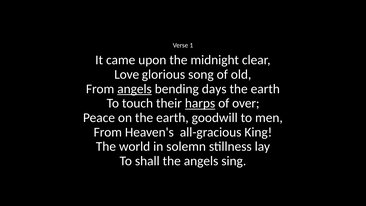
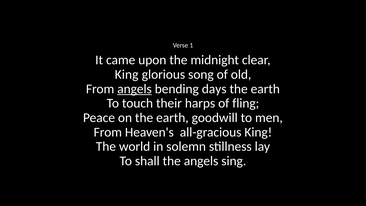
Love at (127, 74): Love -> King
harps underline: present -> none
over: over -> fling
